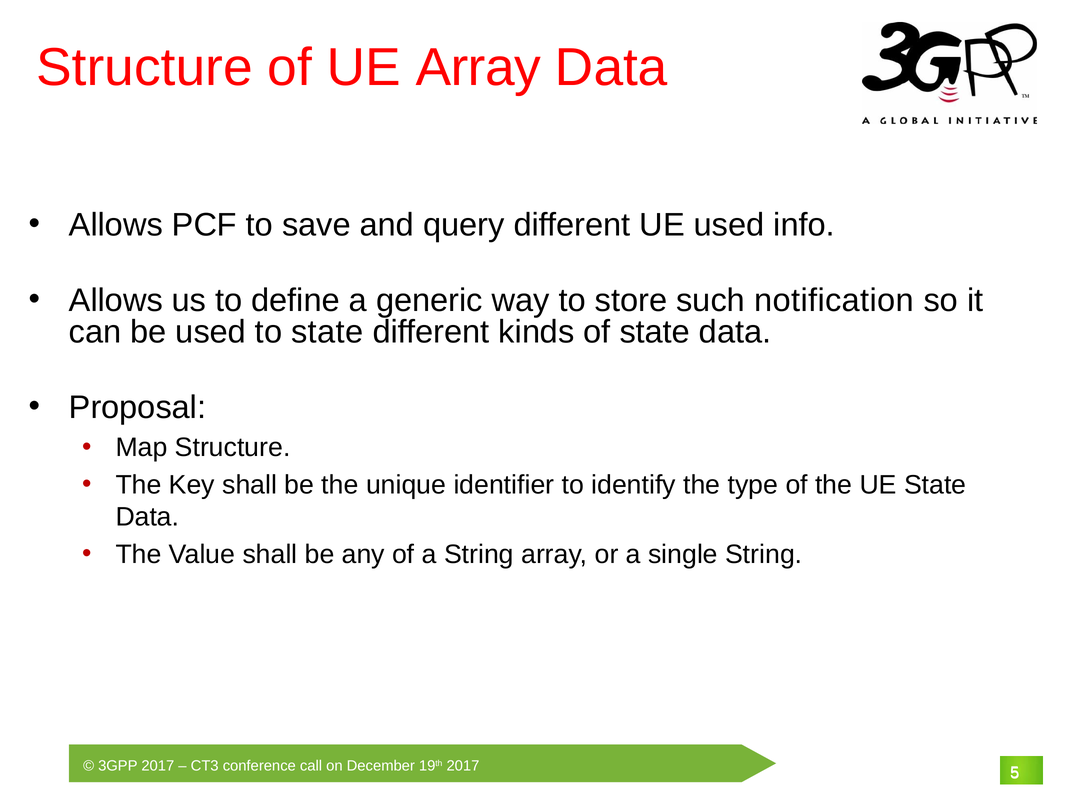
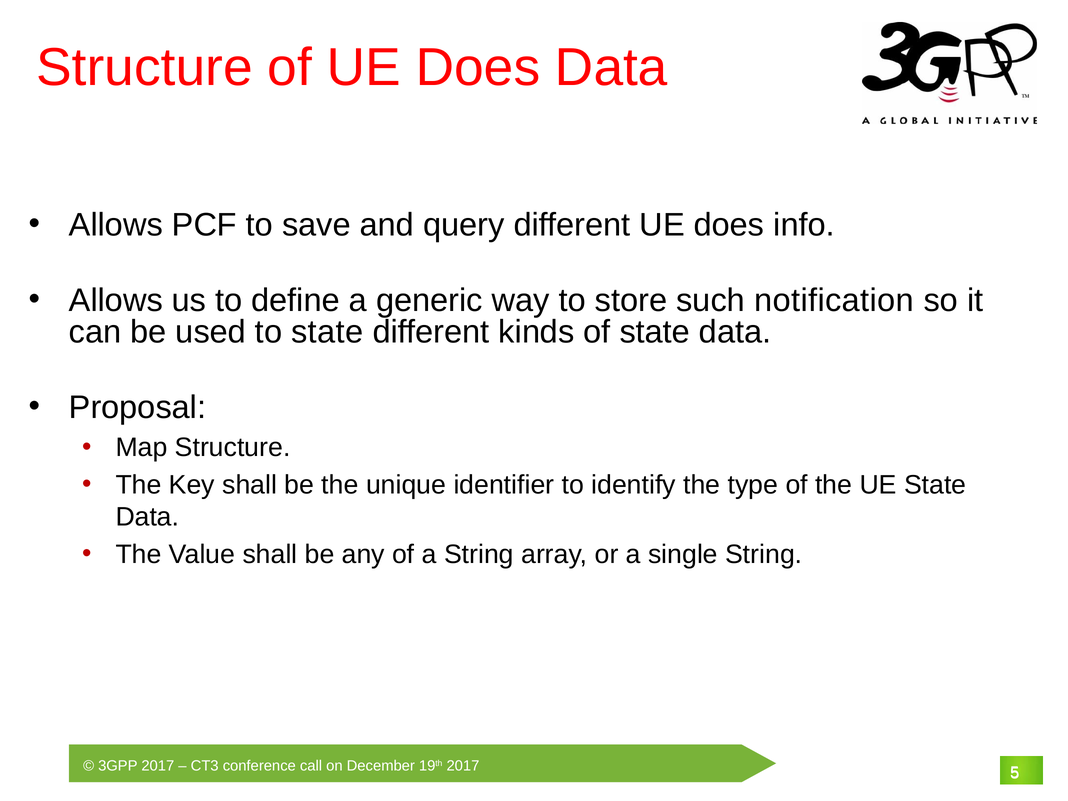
of UE Array: Array -> Does
different UE used: used -> does
